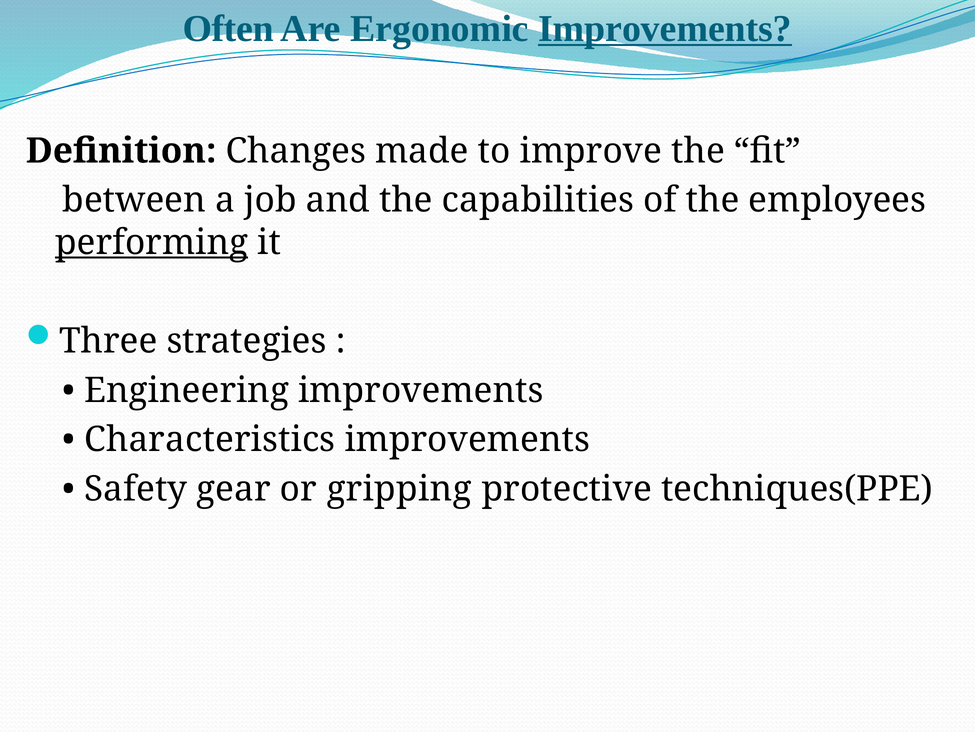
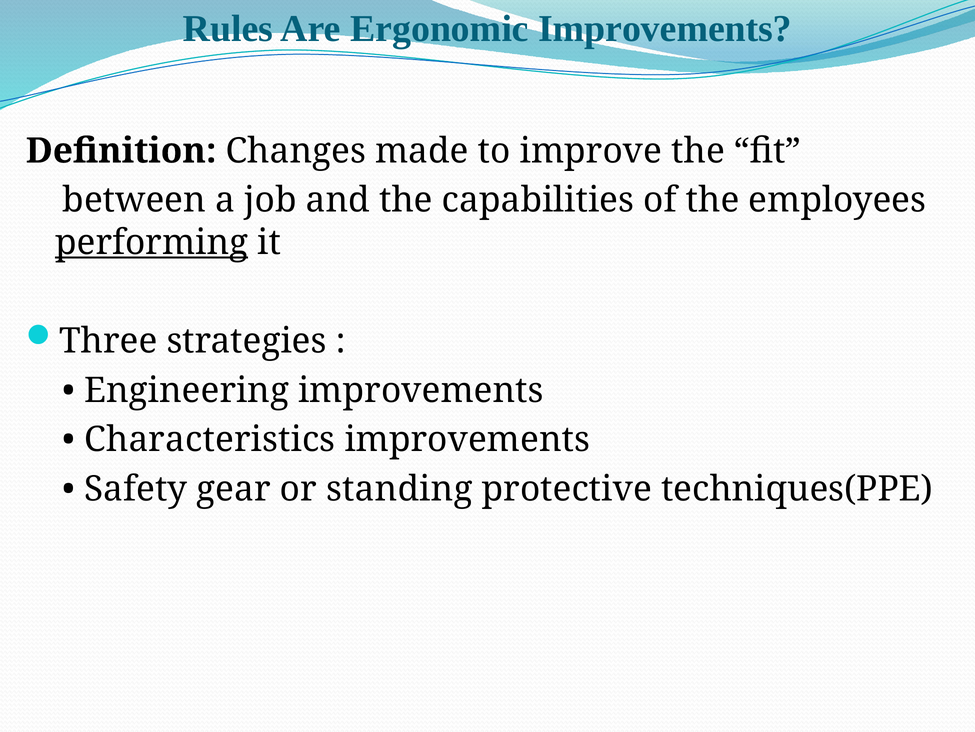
Often: Often -> Rules
Improvements at (665, 29) underline: present -> none
gripping: gripping -> standing
